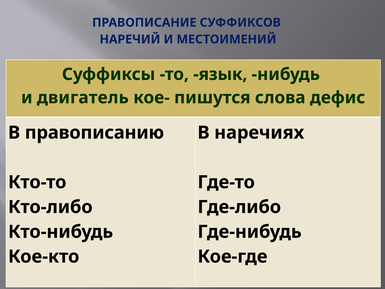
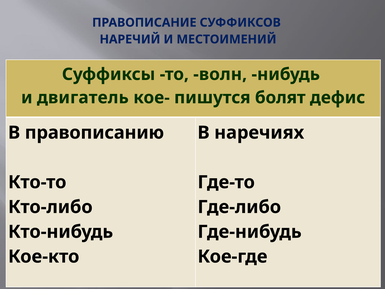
язык: язык -> волн
слова: слова -> болят
